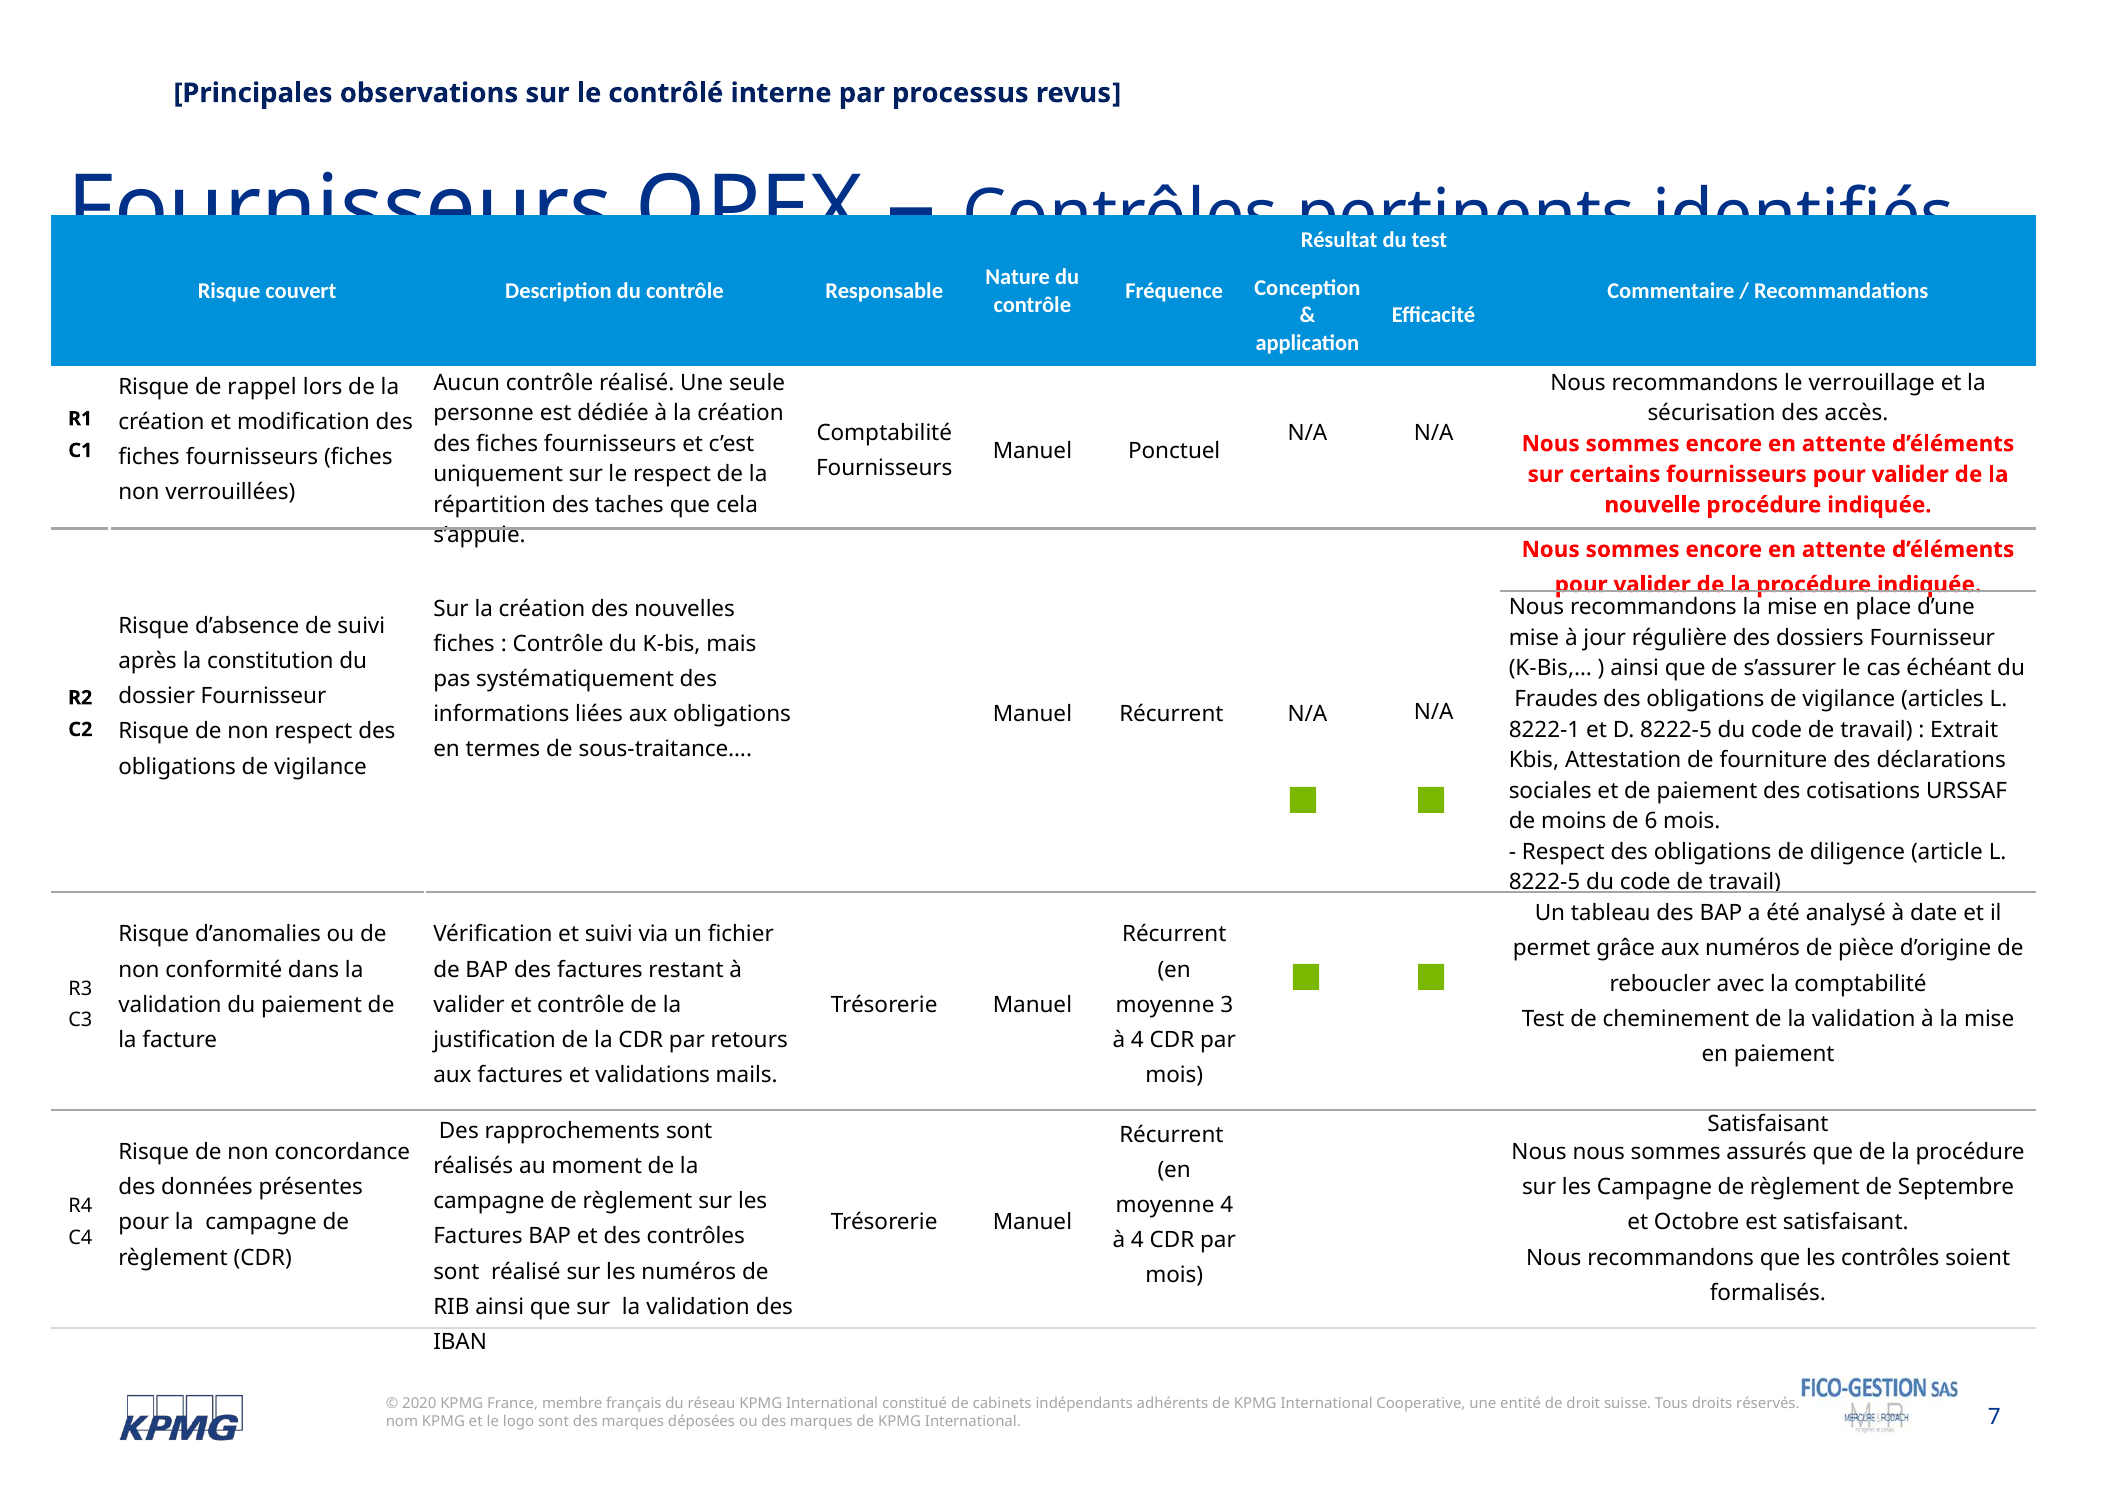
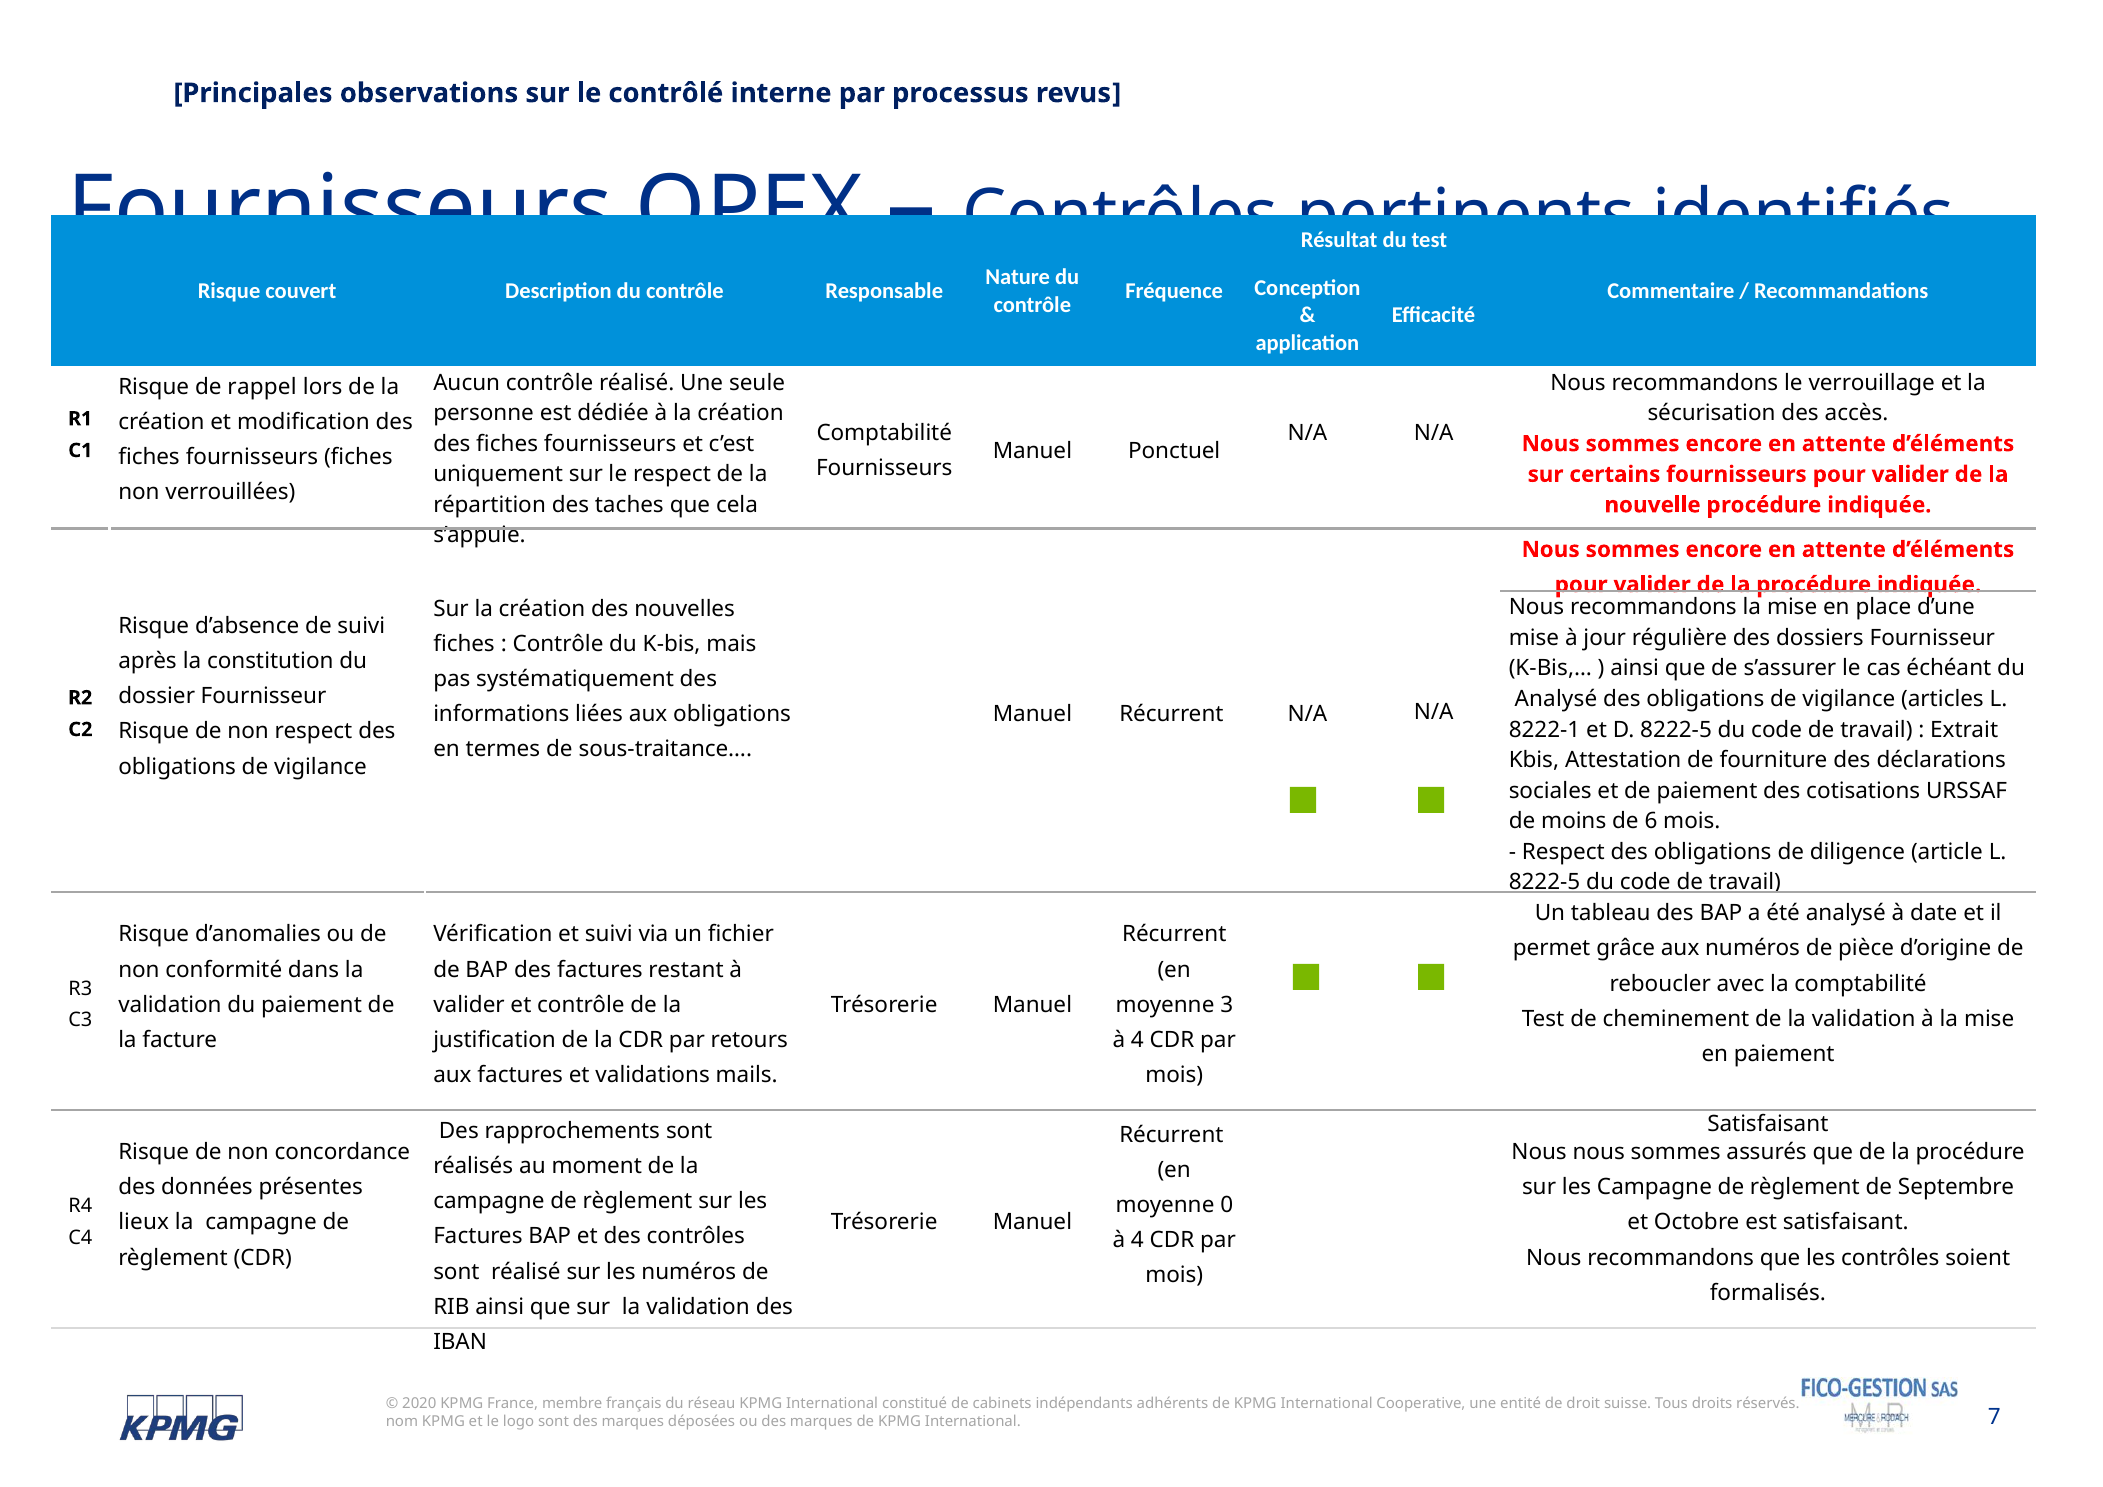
Fraudes at (1556, 699): Fraudes -> Analysé
moyenne 4: 4 -> 0
pour at (144, 1222): pour -> lieux
